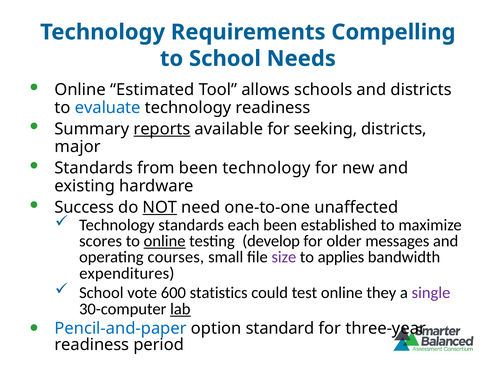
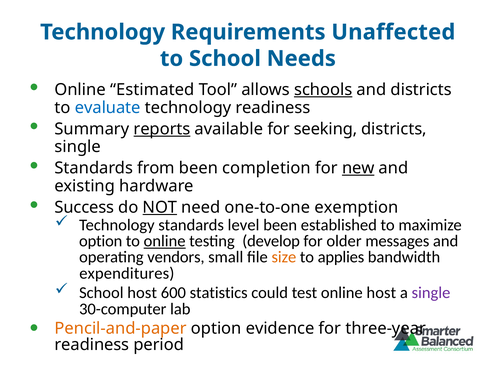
Compelling: Compelling -> Unaffected
schools underline: none -> present
major at (78, 147): major -> single
been technology: technology -> completion
new underline: none -> present
unaffected: unaffected -> exemption
each: each -> level
scores at (101, 241): scores -> option
courses: courses -> vendors
size colour: purple -> orange
School vote: vote -> host
online they: they -> host
lab underline: present -> none
Pencil-and-paper colour: blue -> orange
standard: standard -> evidence
